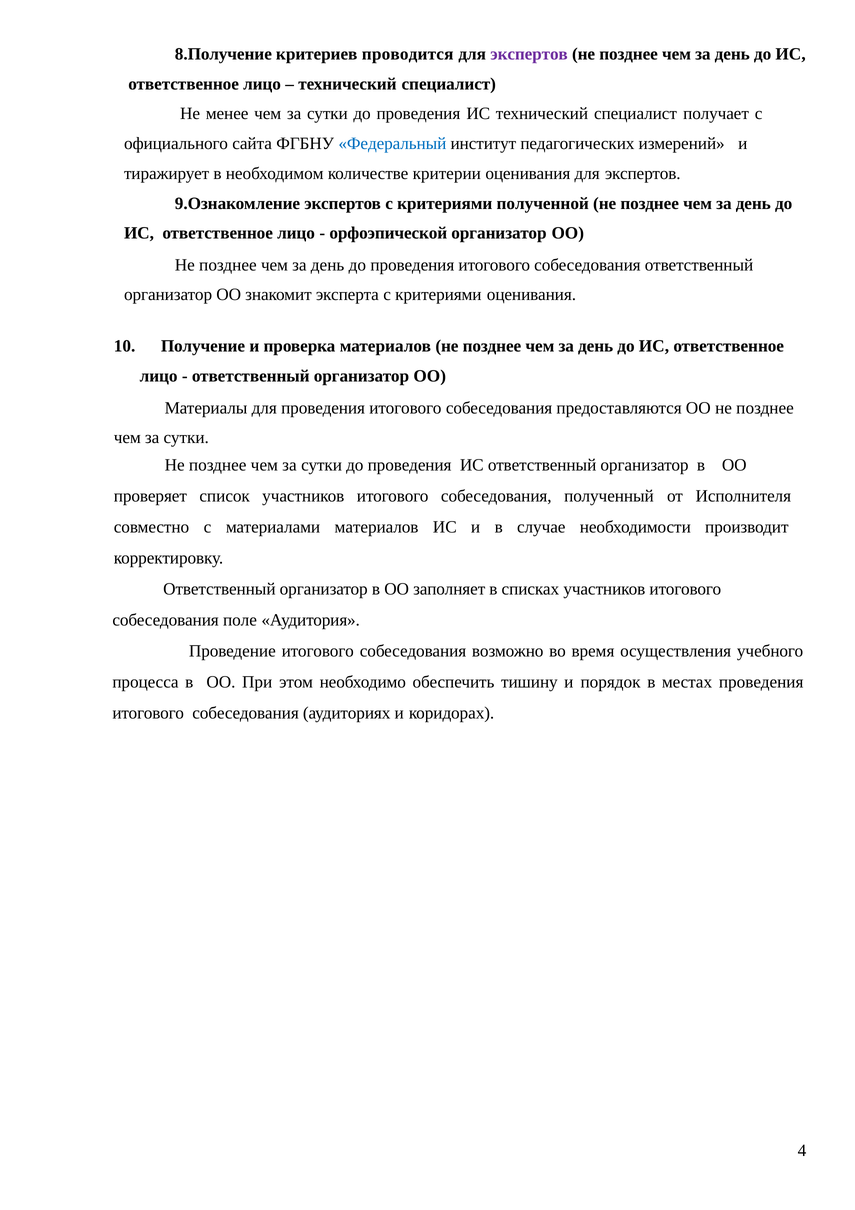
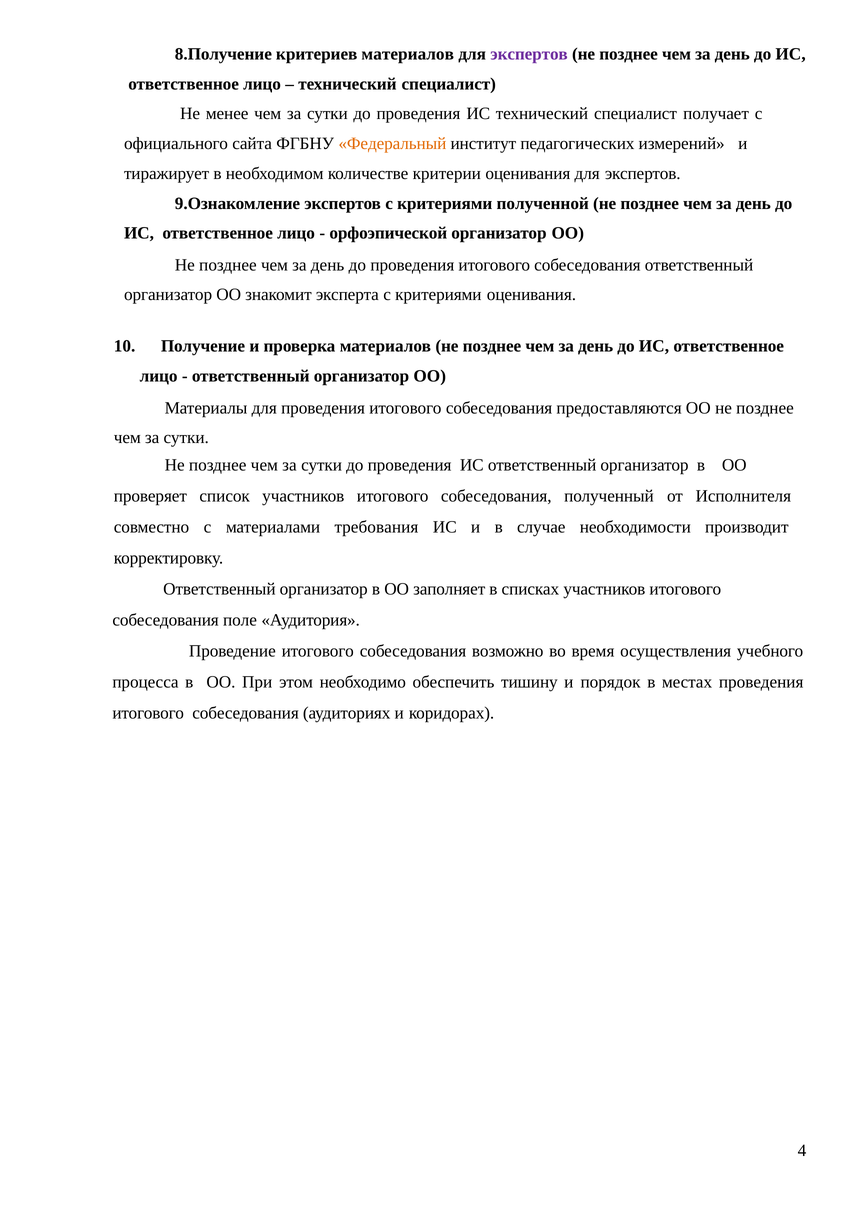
критериев проводится: проводится -> материалов
Федеральный colour: blue -> orange
материалами материалов: материалов -> требования
